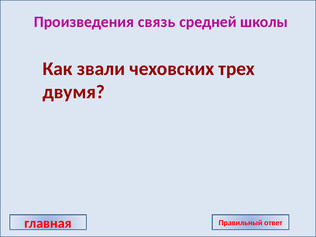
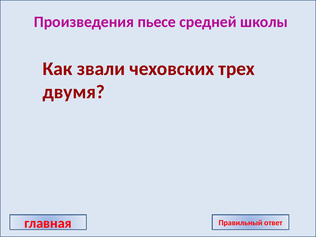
связь: связь -> пьесе
